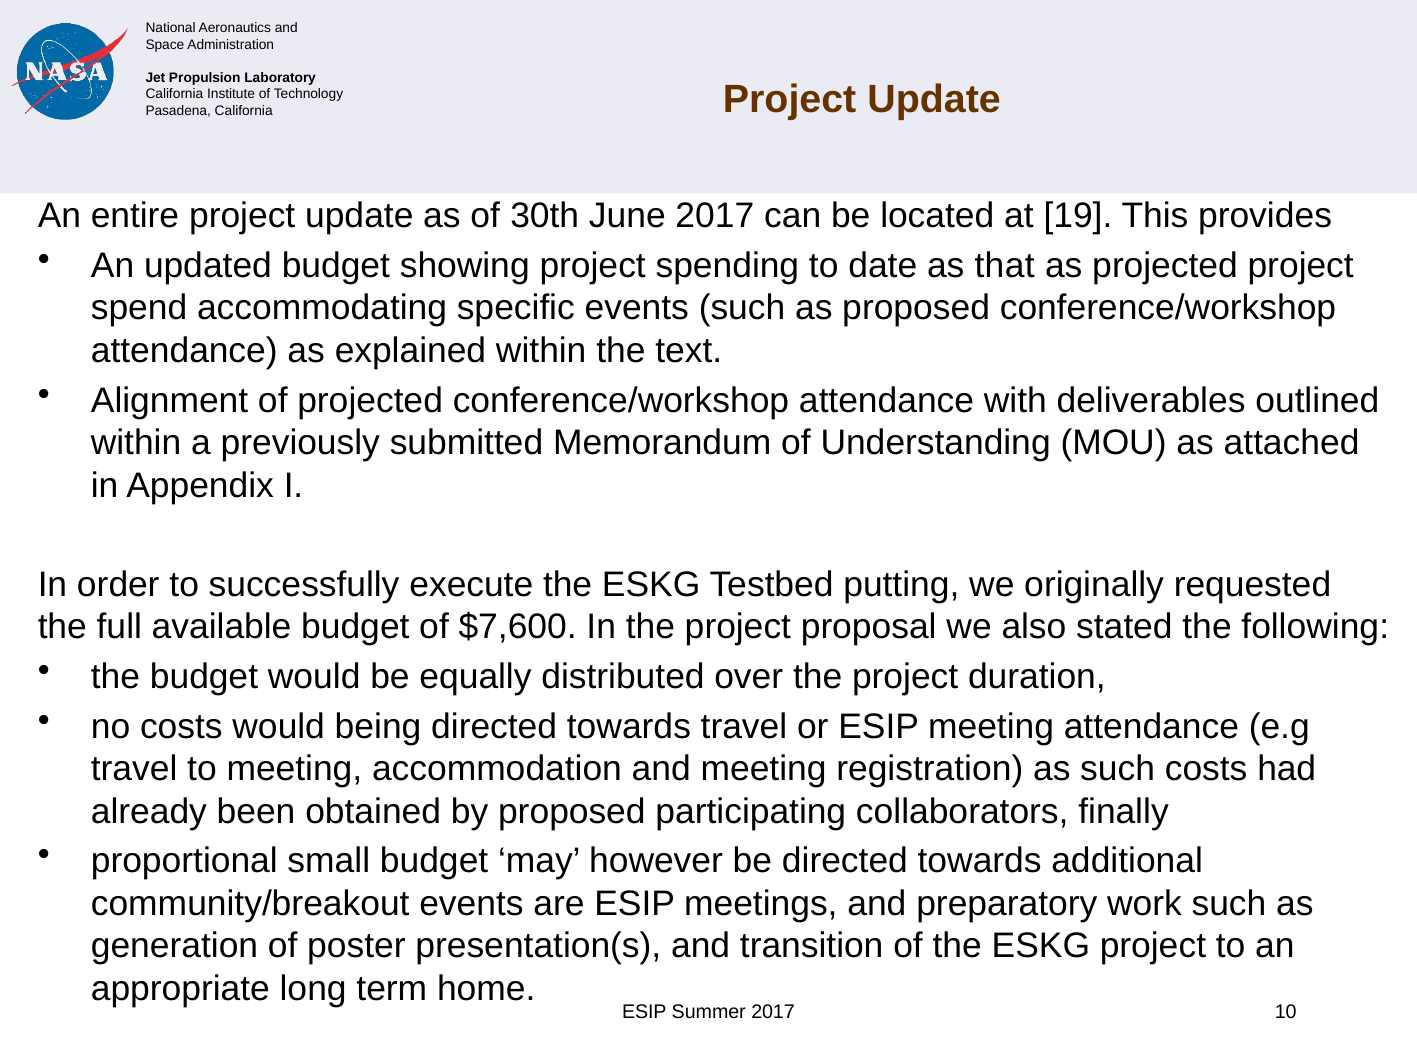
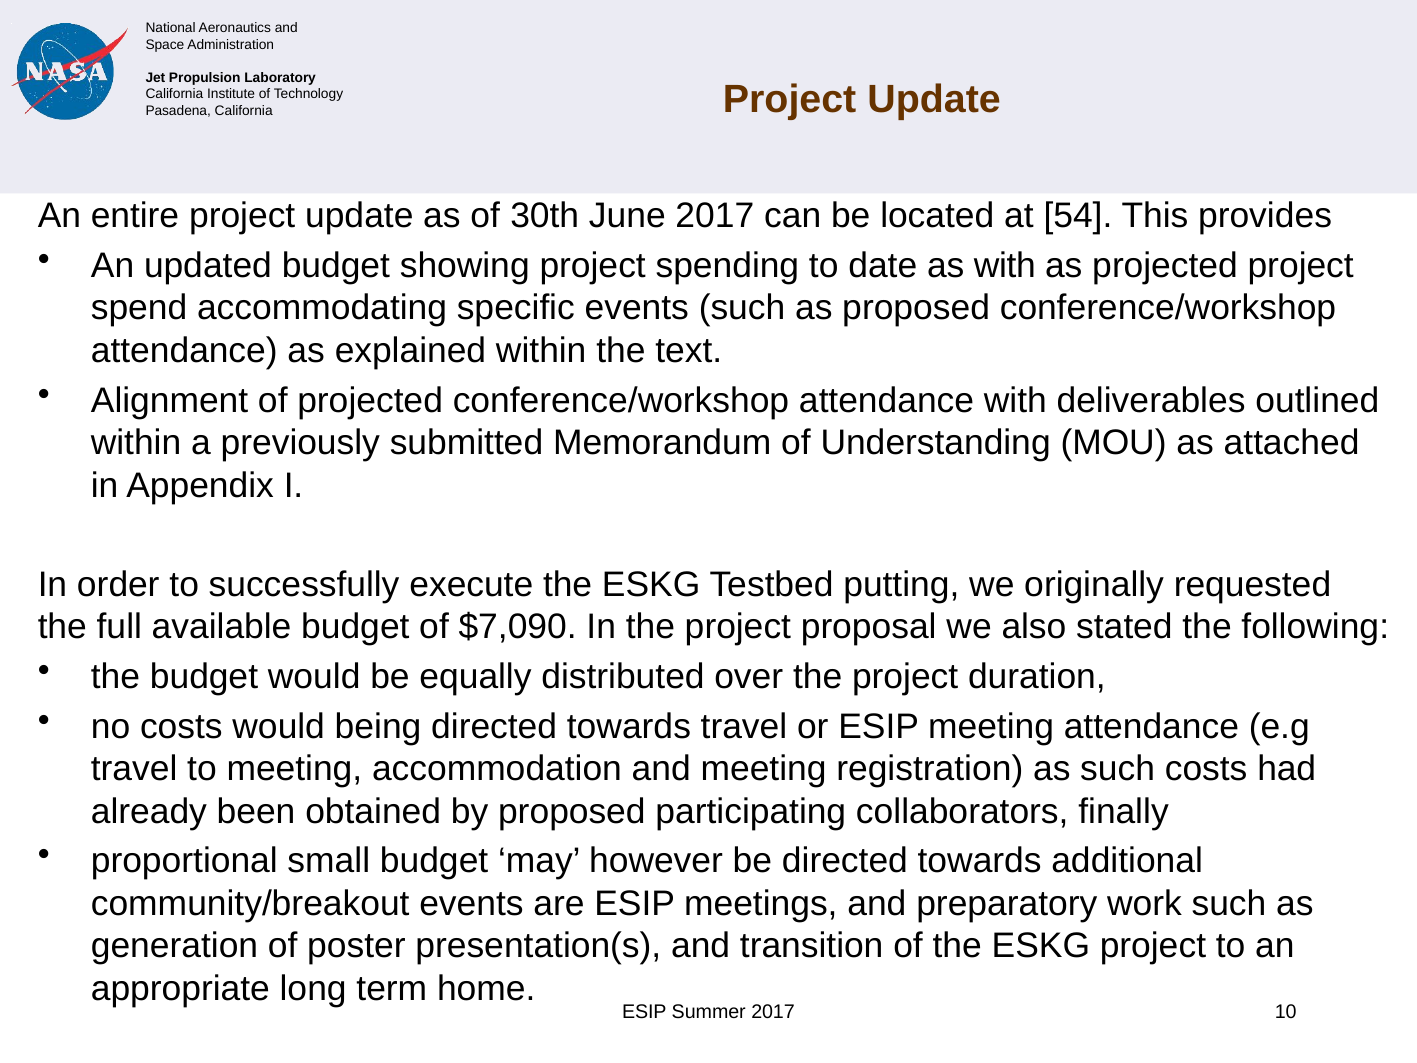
19: 19 -> 54
as that: that -> with
$7,600: $7,600 -> $7,090
